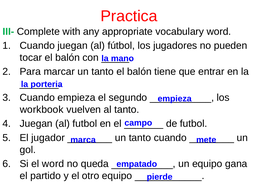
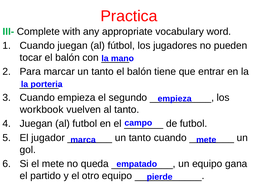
el word: word -> mete
